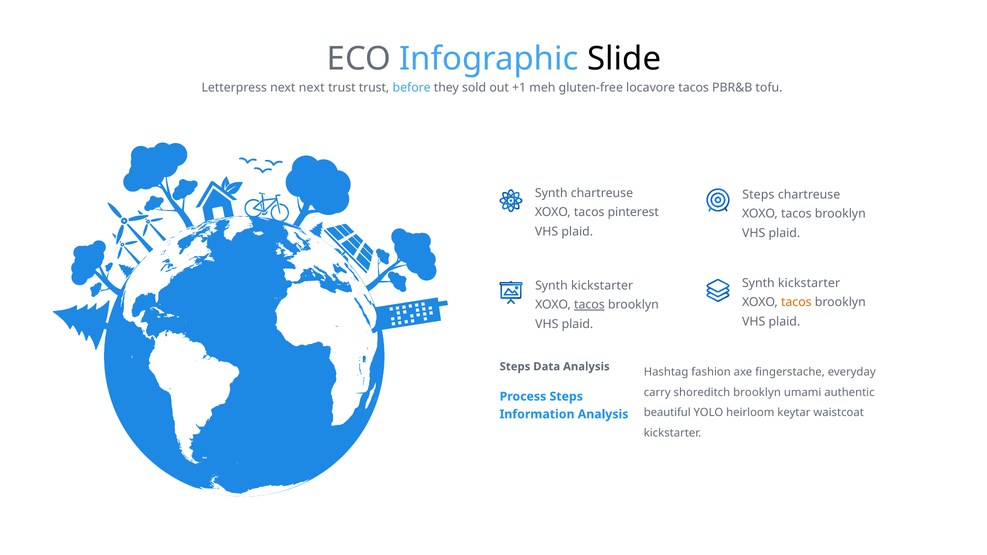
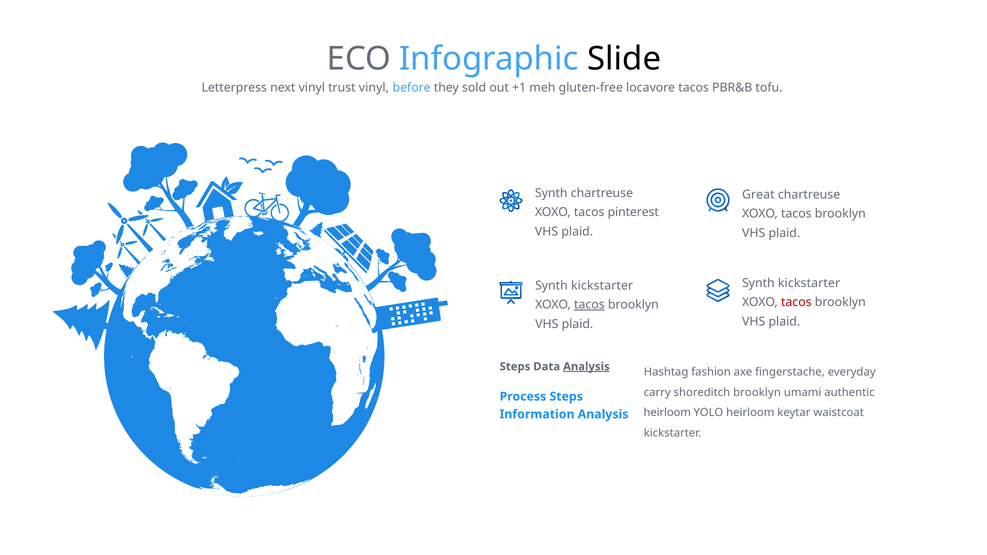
next next: next -> vinyl
trust trust: trust -> vinyl
Steps at (758, 195): Steps -> Great
tacos at (796, 302) colour: orange -> red
Analysis at (586, 367) underline: none -> present
beautiful at (667, 413): beautiful -> heirloom
